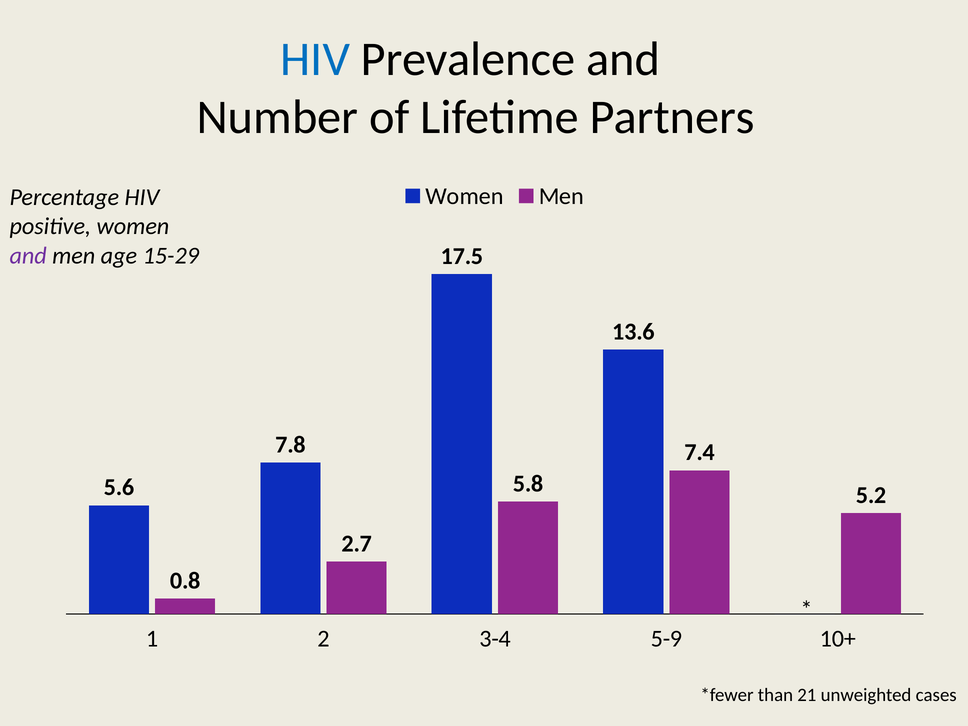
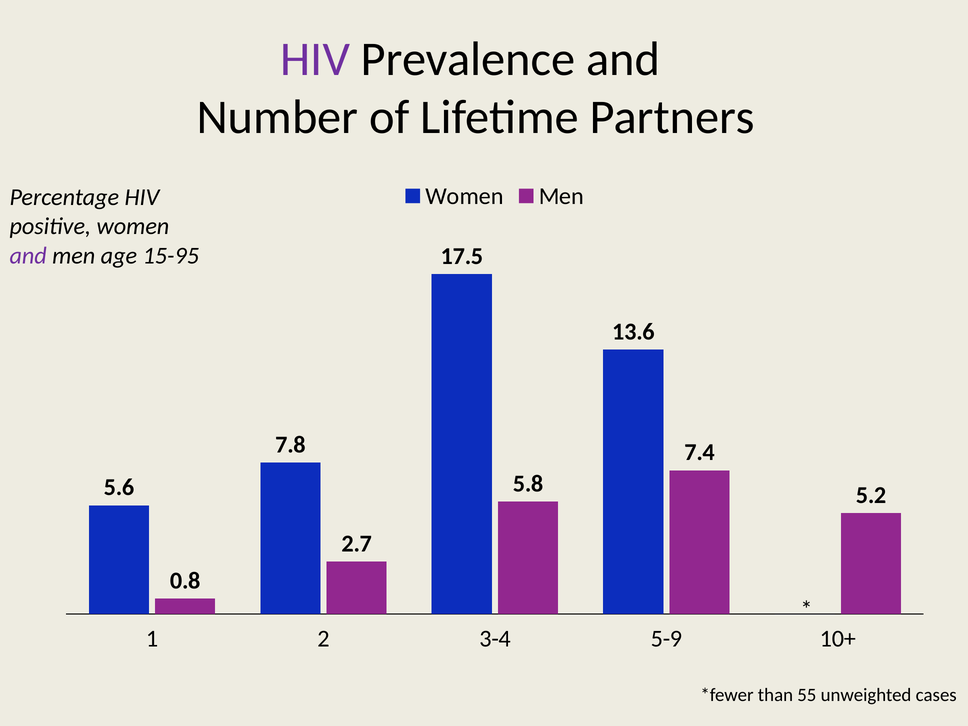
HIV at (315, 59) colour: blue -> purple
15-29: 15-29 -> 15-95
21: 21 -> 55
